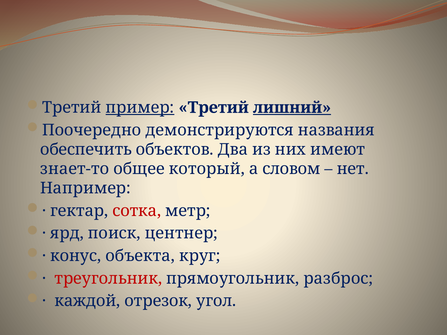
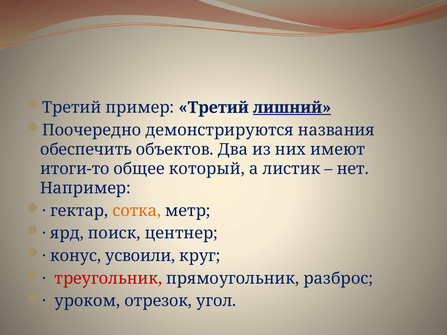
пример underline: present -> none
знает-то: знает-то -> итоги-то
словом: словом -> листик
сотка colour: red -> orange
объекта: объекта -> усвоили
каждой: каждой -> уроком
